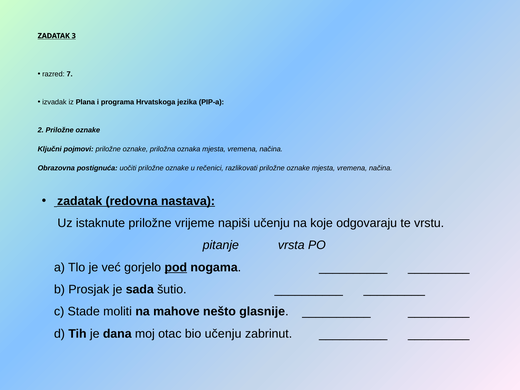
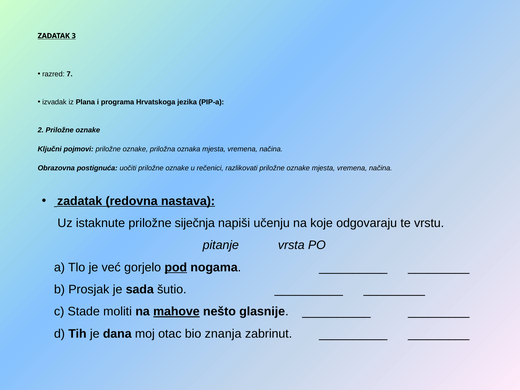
vrijeme: vrijeme -> siječnja
mahove underline: none -> present
bio učenju: učenju -> znanja
